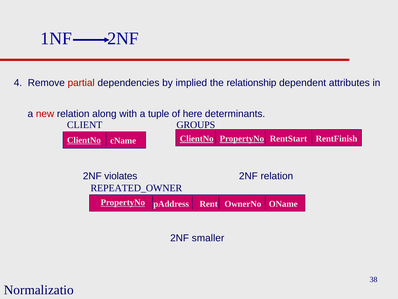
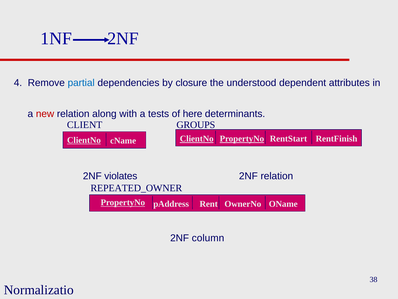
partial colour: red -> blue
implied: implied -> closure
relationship: relationship -> understood
tuple: tuple -> tests
smaller: smaller -> column
